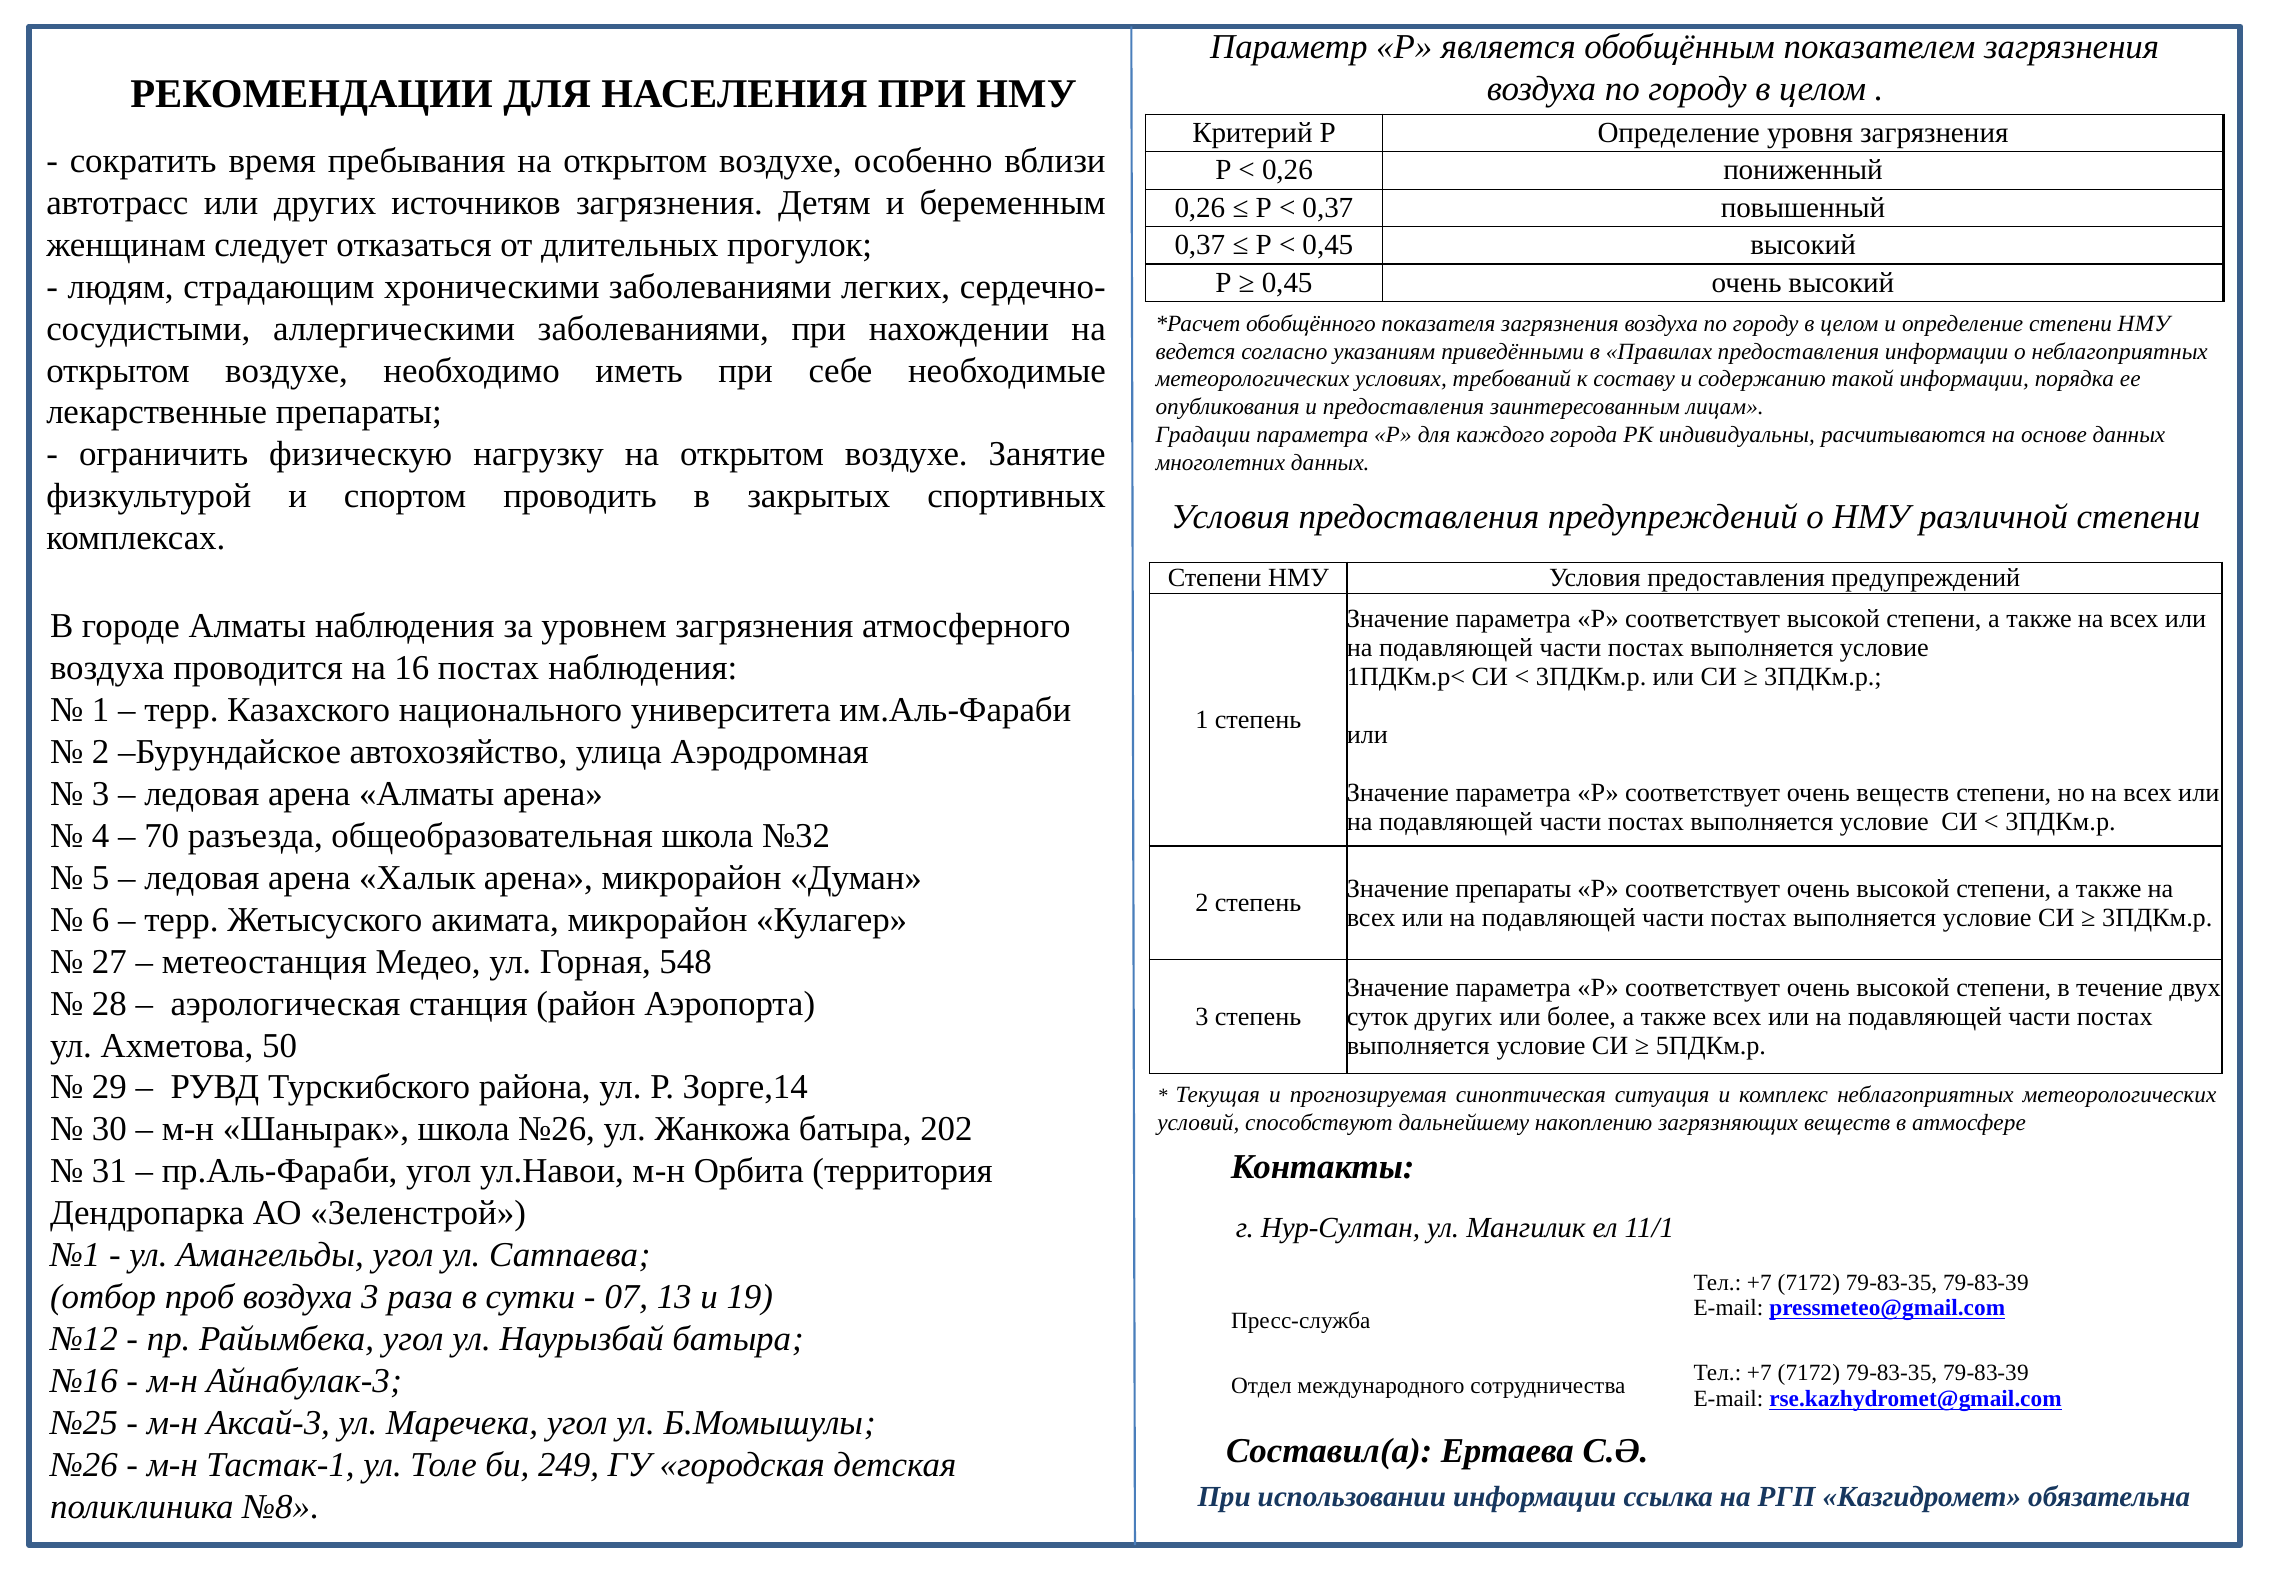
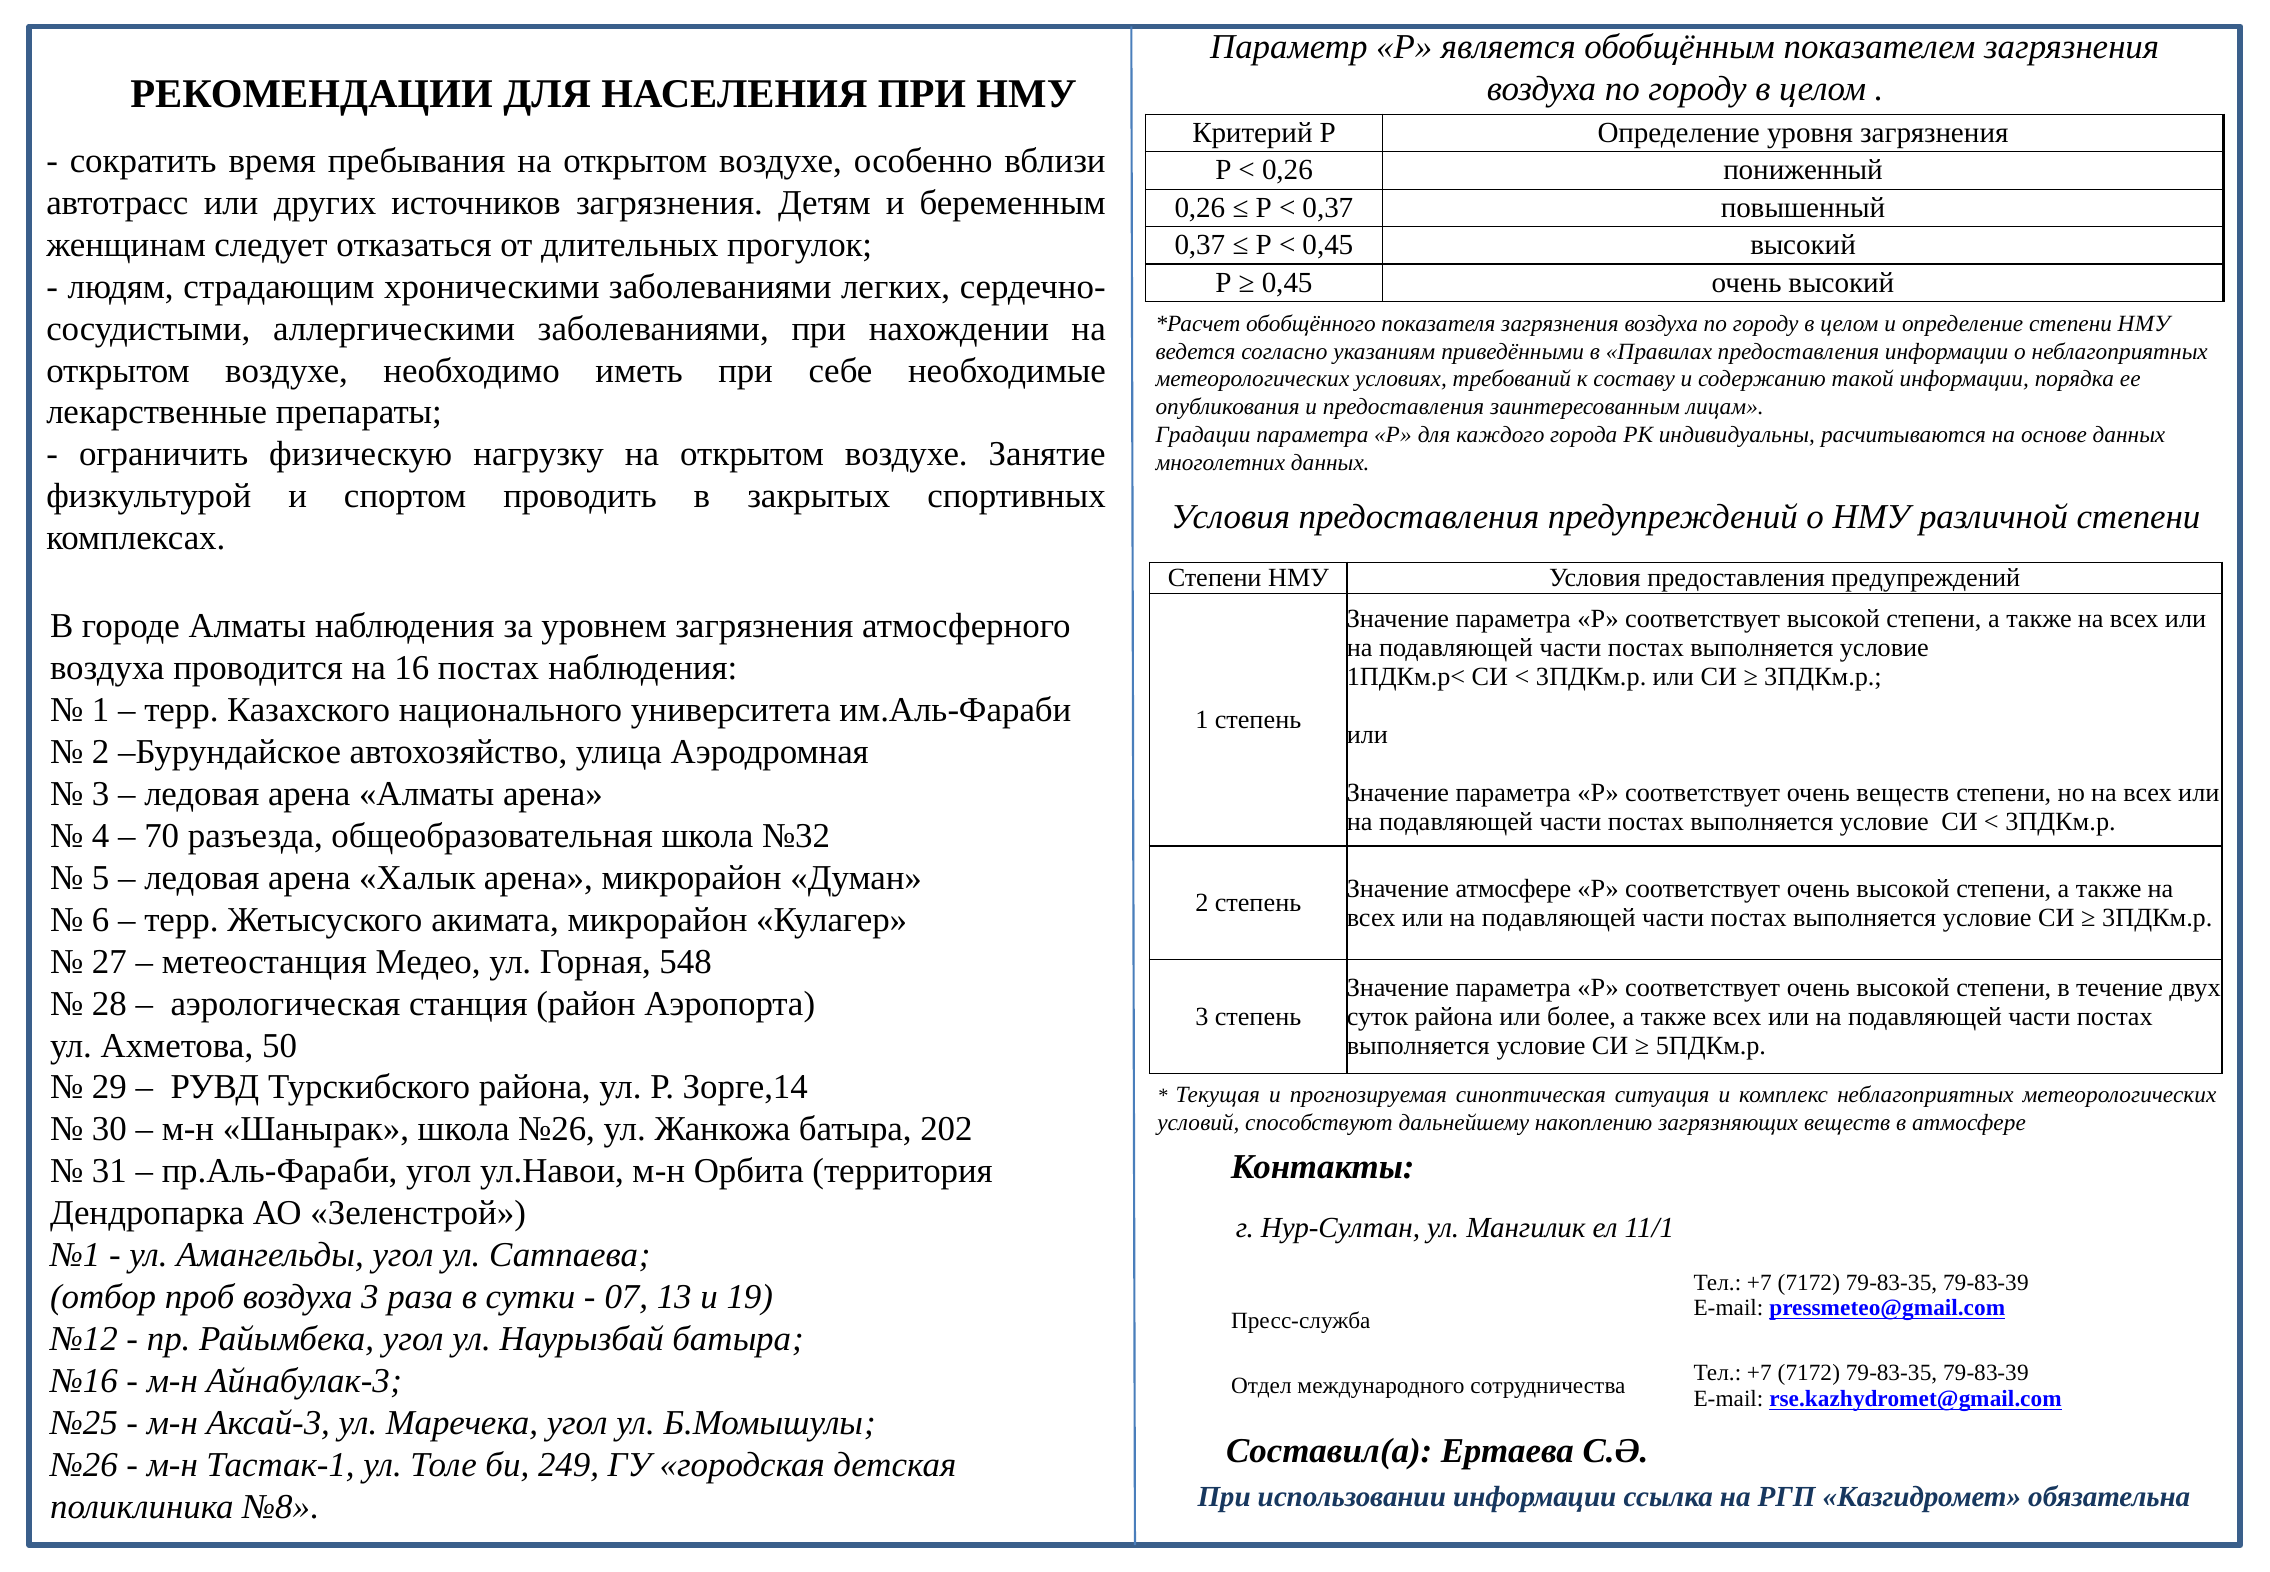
Значение препараты: препараты -> атмосфере
суток других: других -> района
